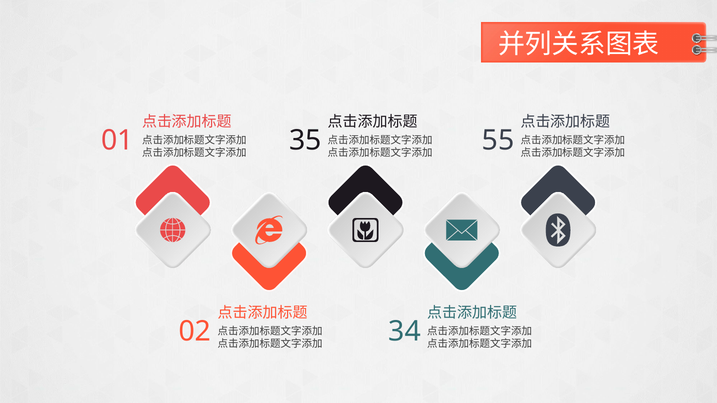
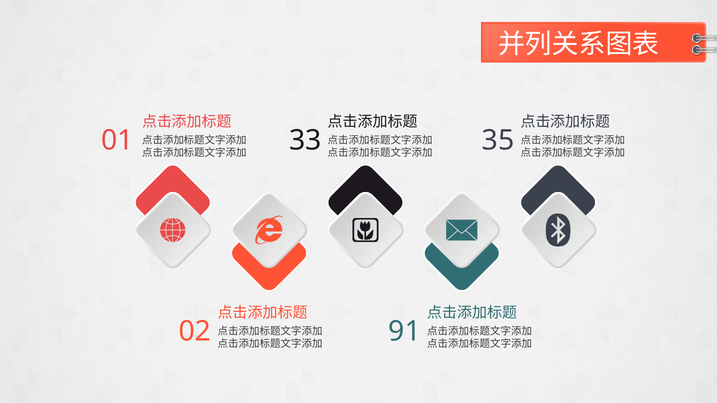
35: 35 -> 33
55: 55 -> 35
34: 34 -> 91
